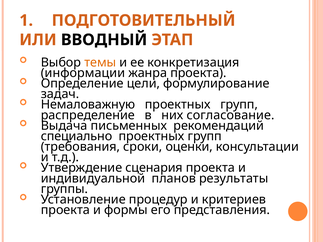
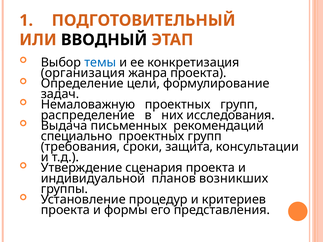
темы colour: orange -> blue
информации: информации -> организация
согласование: согласование -> исследования
оценки: оценки -> защита
результаты: результаты -> возникших
